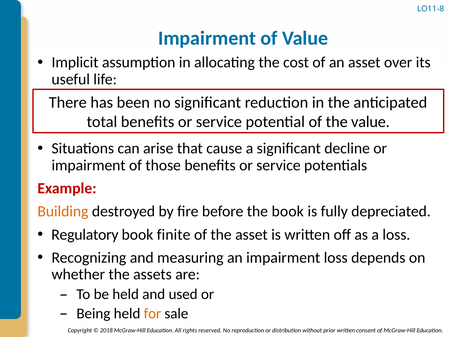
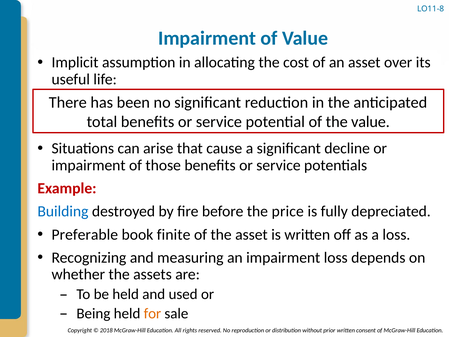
Building colour: orange -> blue
the book: book -> price
Regulatory: Regulatory -> Preferable
